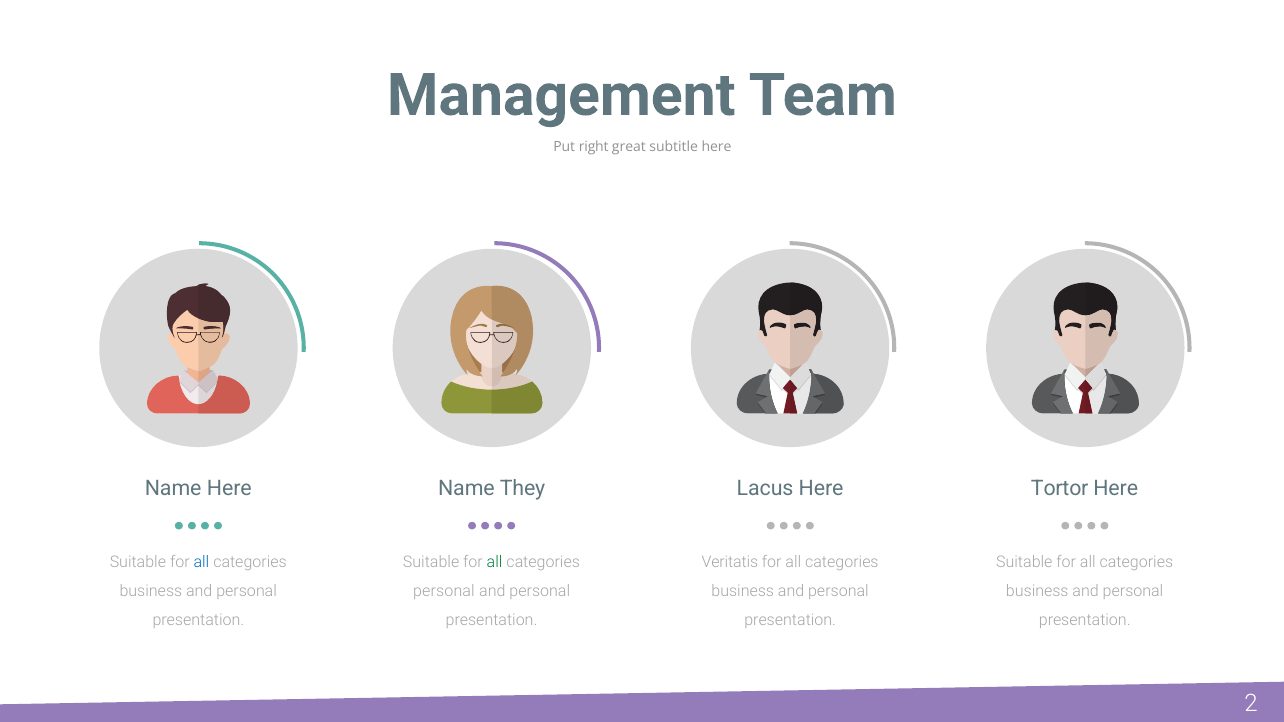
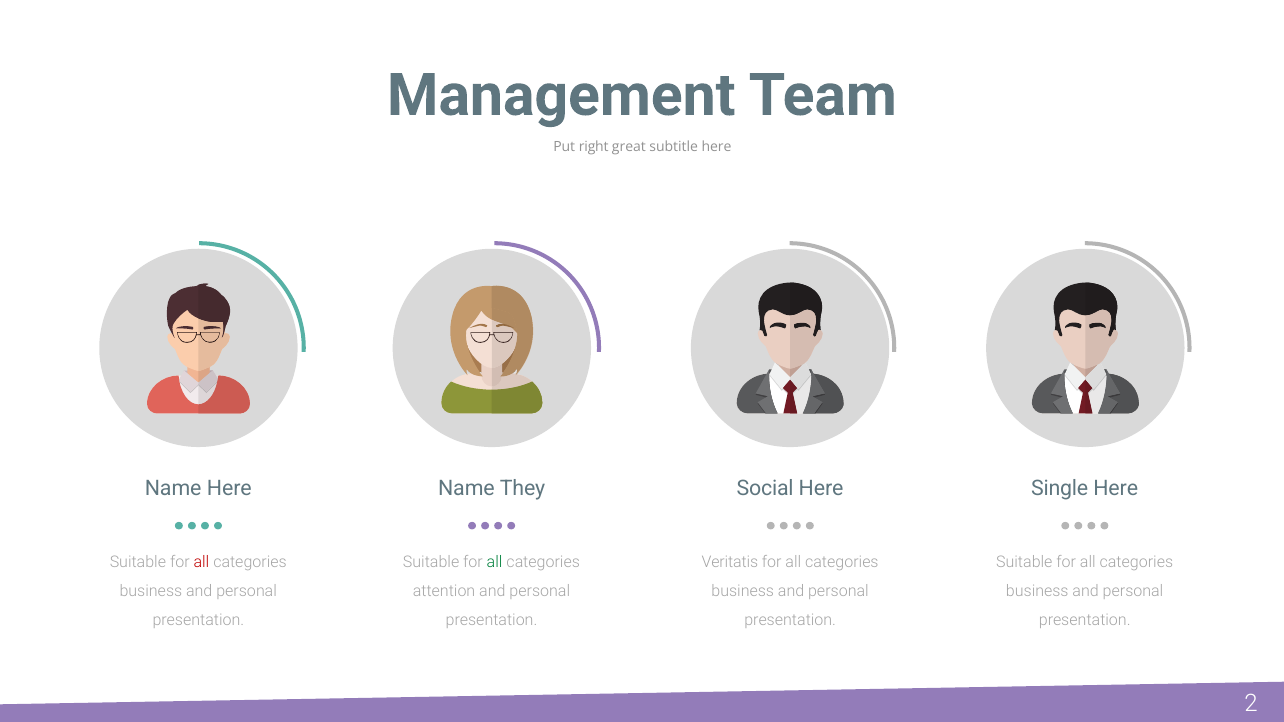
Lacus: Lacus -> Social
Tortor: Tortor -> Single
all at (201, 562) colour: blue -> red
personal at (444, 591): personal -> attention
